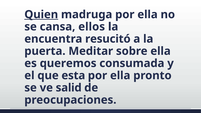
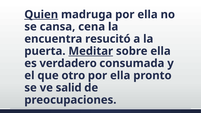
ellos: ellos -> cena
Meditar underline: none -> present
queremos: queremos -> verdadero
esta: esta -> otro
